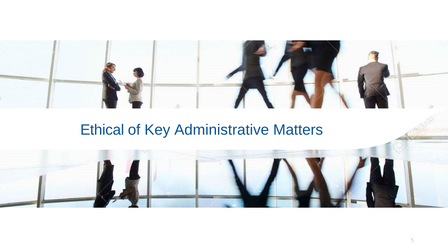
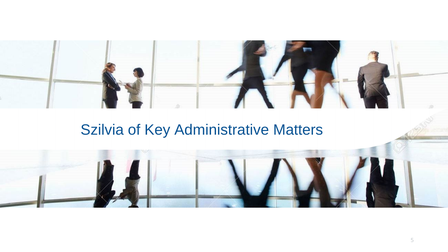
Ethical: Ethical -> Szilvia
